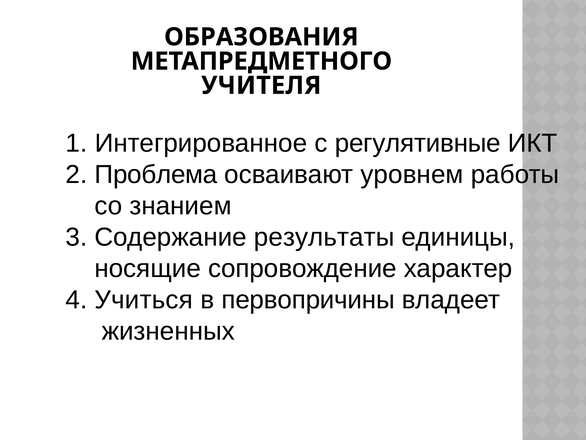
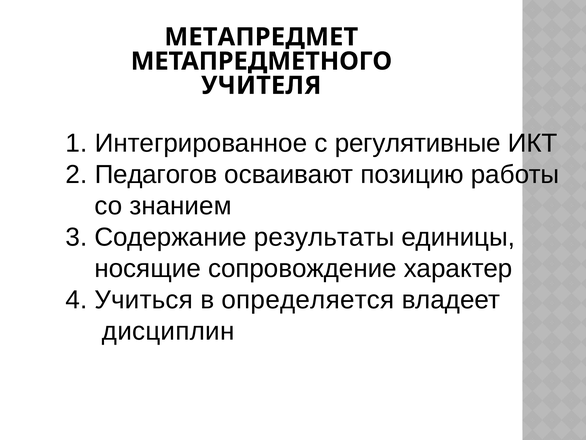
ОБРАЗОВАНИЯ: ОБРАЗОВАНИЯ -> МЕТАПРЕДМЕТ
Проблема: Проблема -> Педагогов
уровнем: уровнем -> позицию
первопричины: первопричины -> определяется
жизненных: жизненных -> дисциплин
